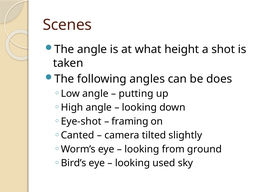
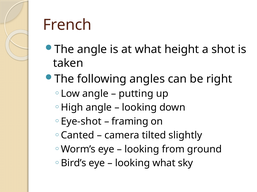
Scenes: Scenes -> French
does: does -> right
looking used: used -> what
